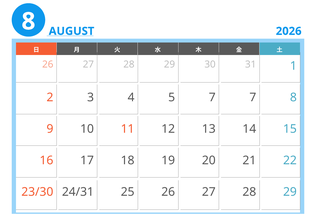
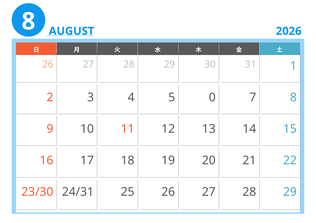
5 7: 7 -> 0
